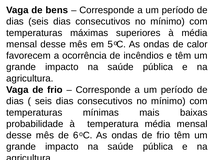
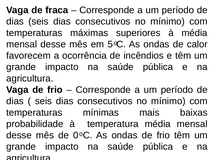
bens: bens -> fraca
6: 6 -> 0
